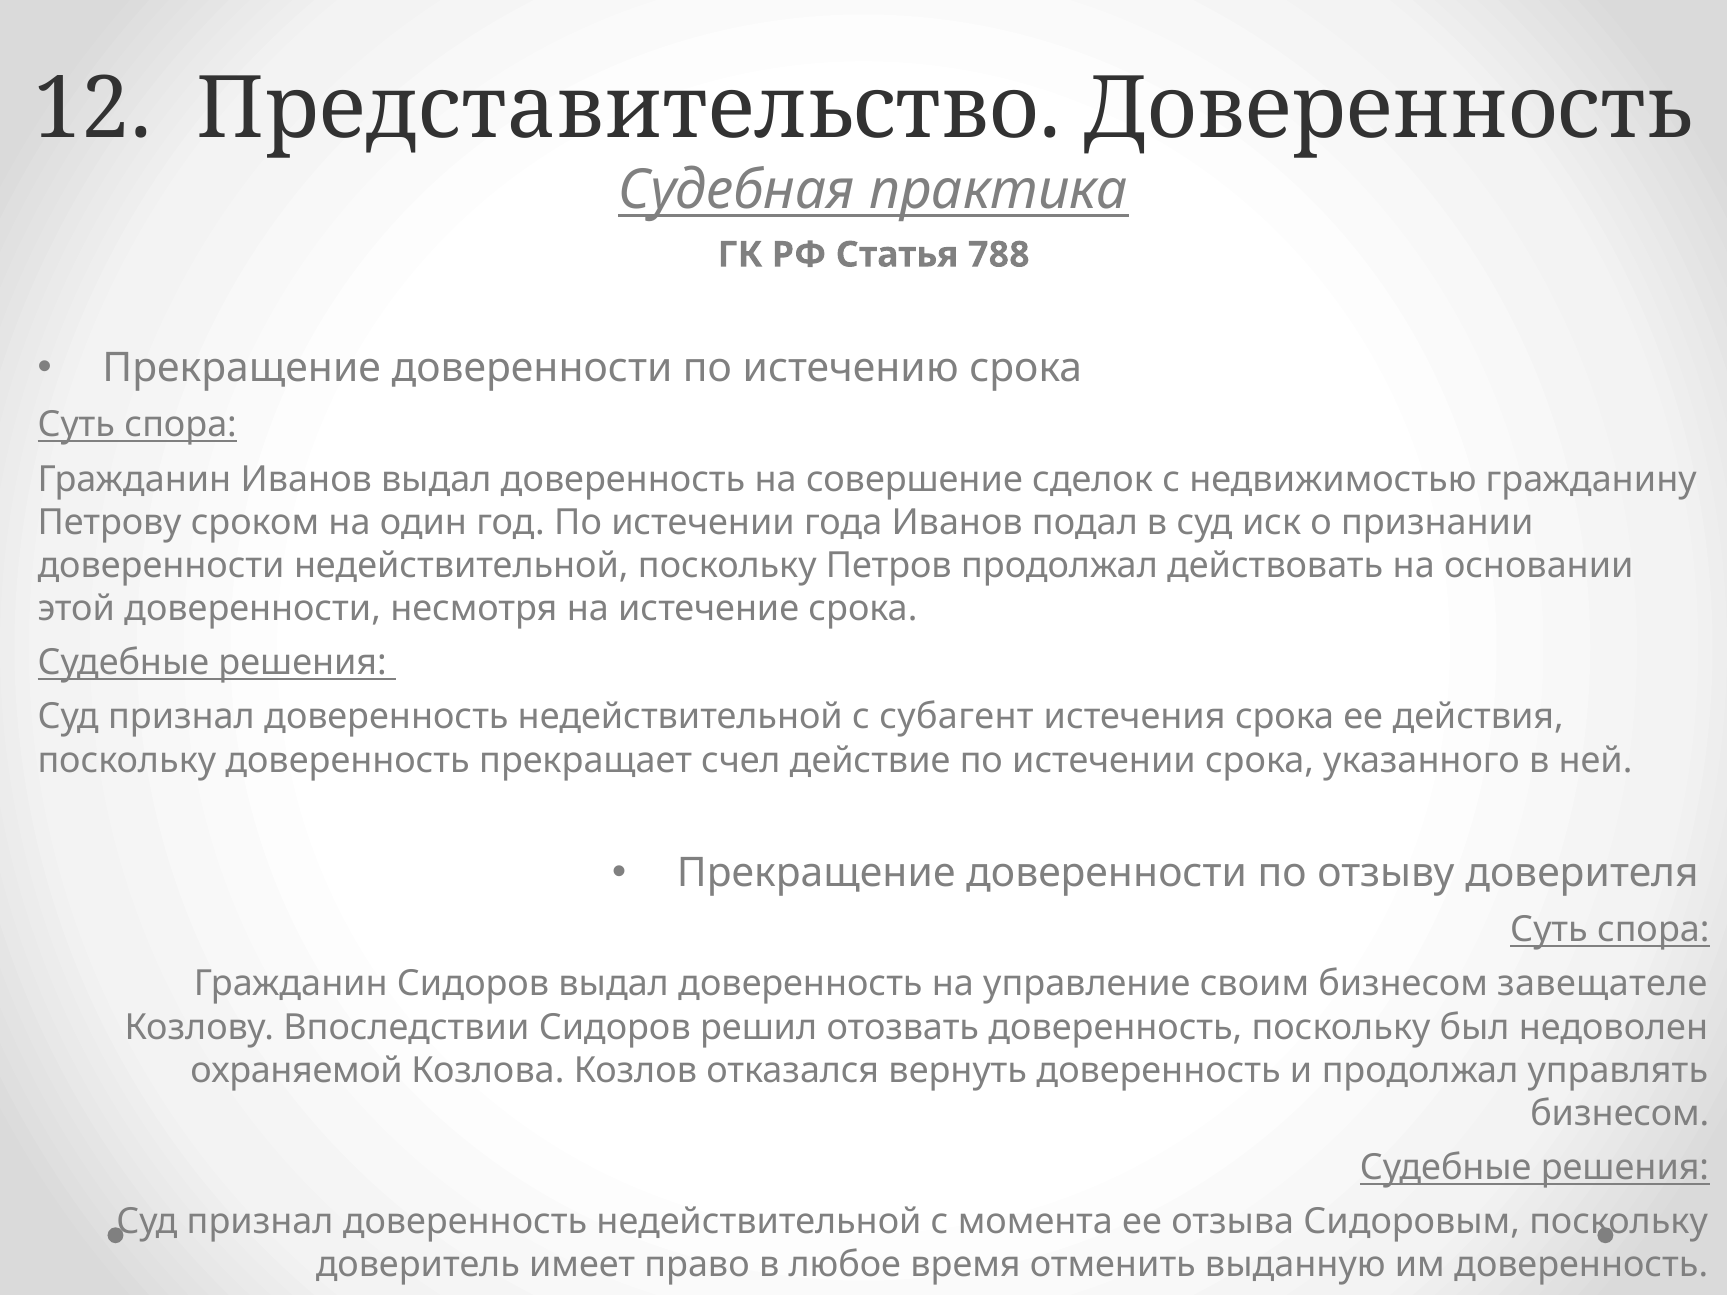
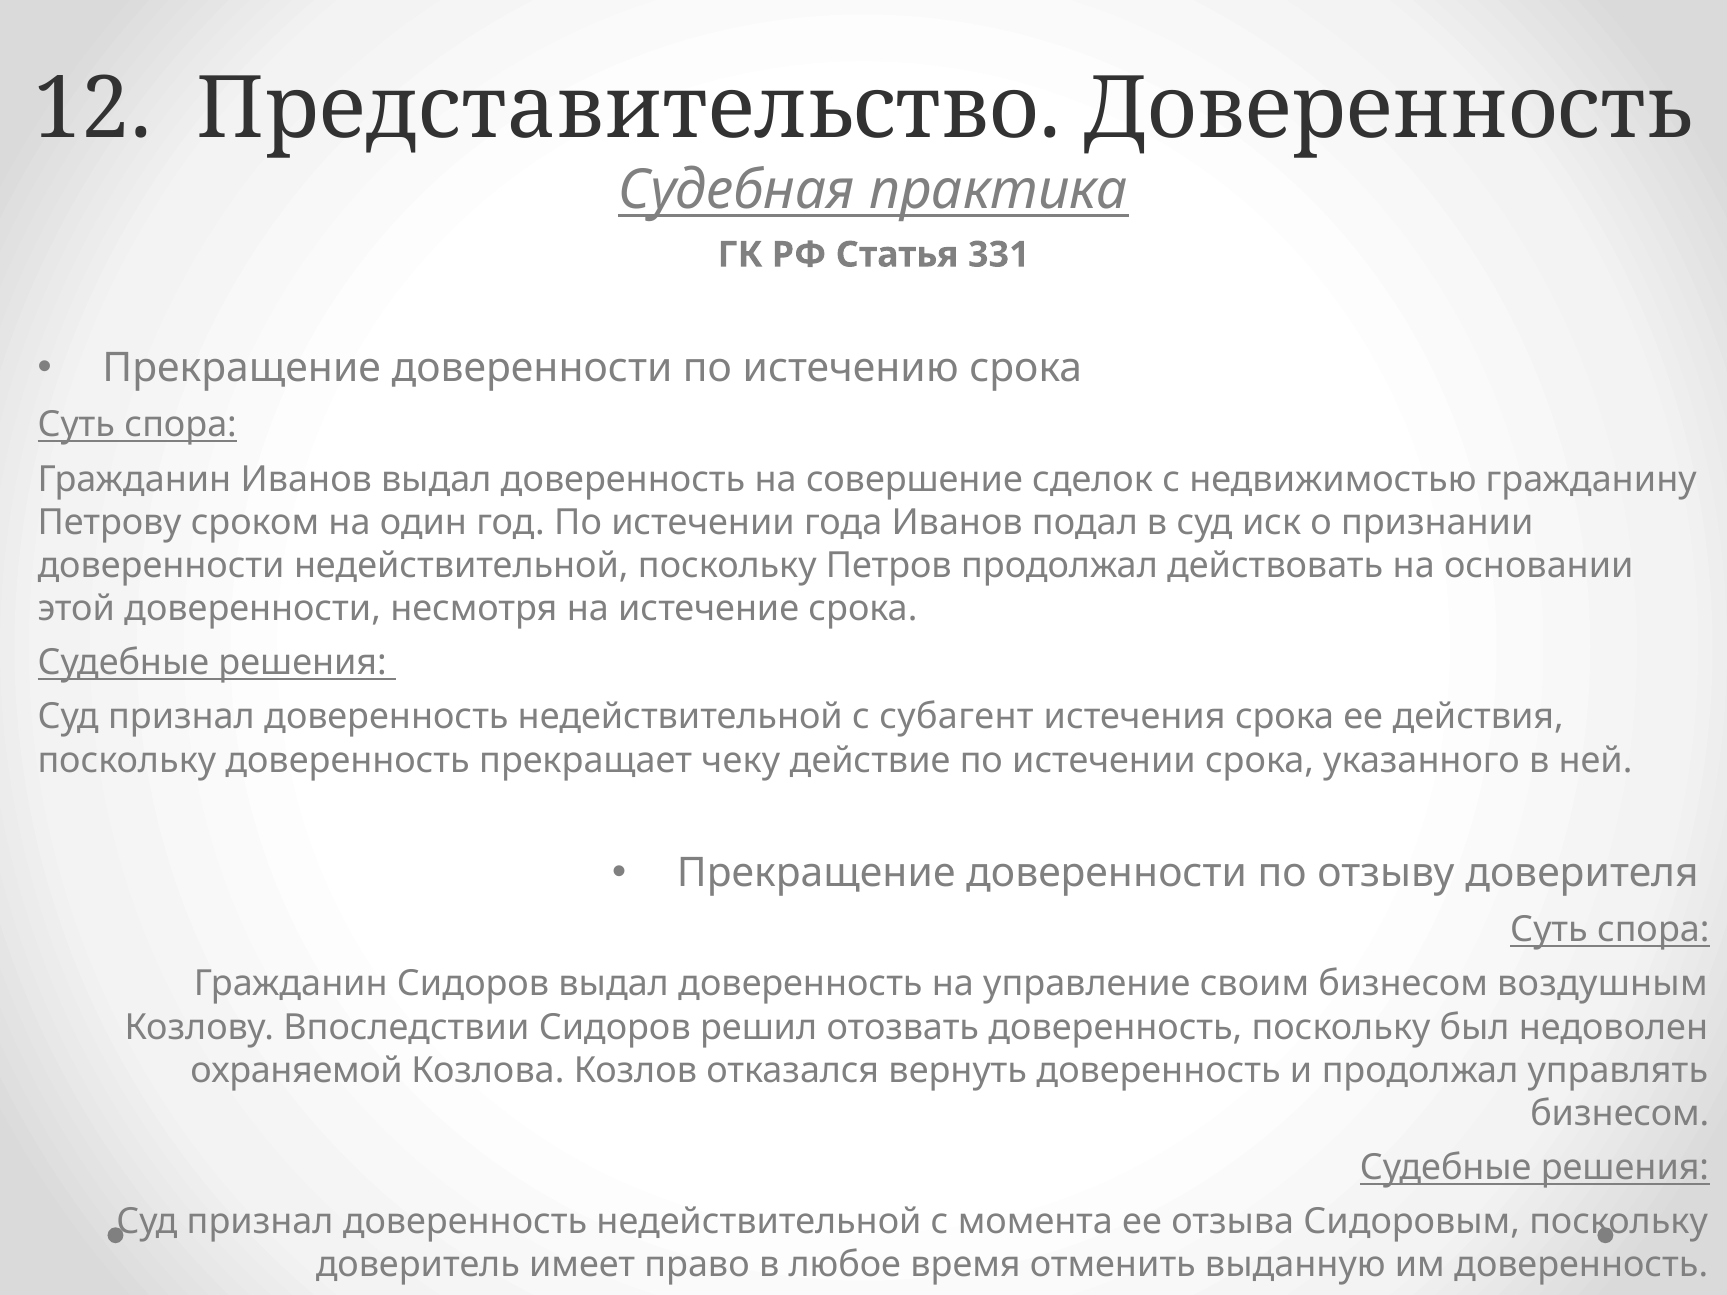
788: 788 -> 331
счел: счел -> чеку
завещателе: завещателе -> воздушным
